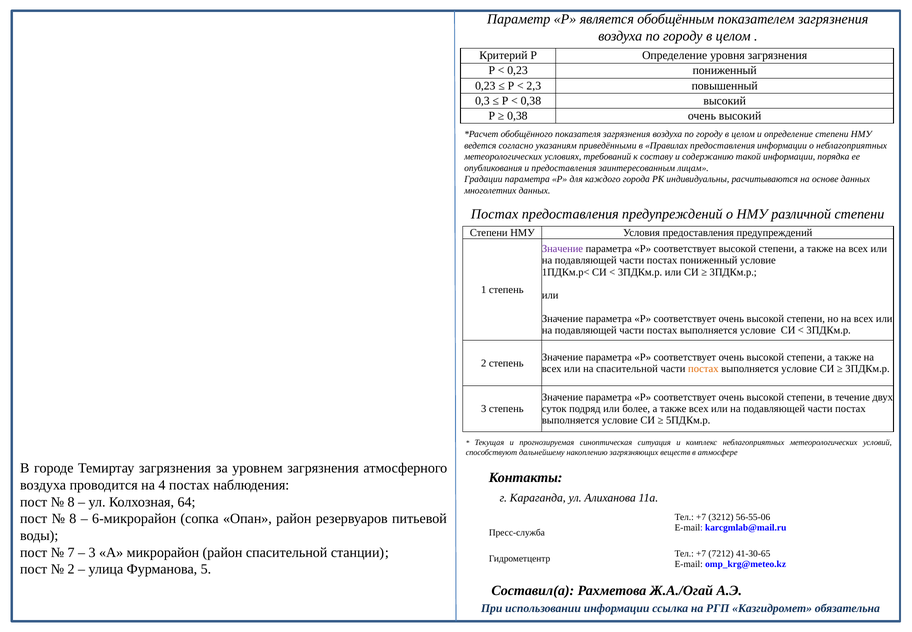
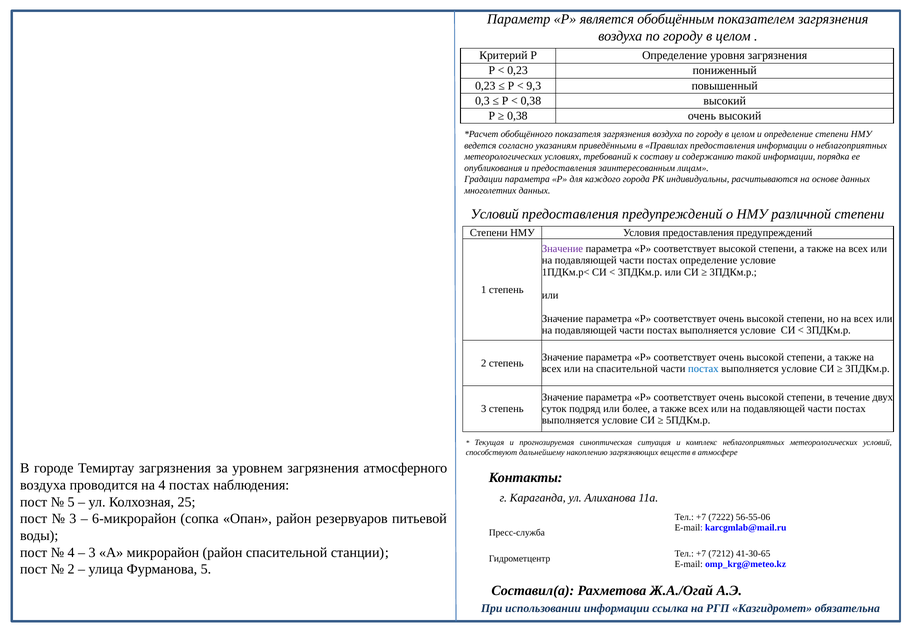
2,3: 2,3 -> 9,3
Постах at (495, 214): Постах -> Условий
постах пониженный: пониженный -> определение
постах at (703, 369) colour: orange -> blue
8 at (71, 501): 8 -> 5
64: 64 -> 25
8 at (73, 518): 8 -> 3
3212: 3212 -> 7222
7 at (71, 552): 7 -> 4
